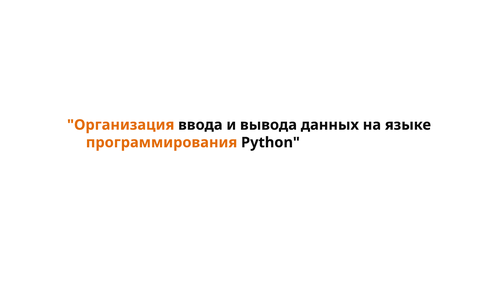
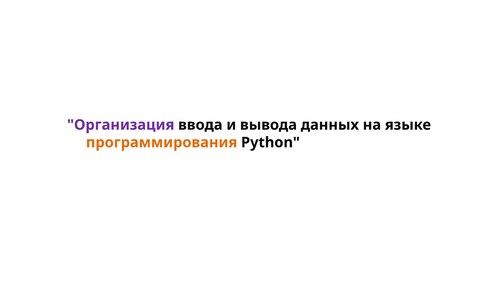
Организация colour: orange -> purple
